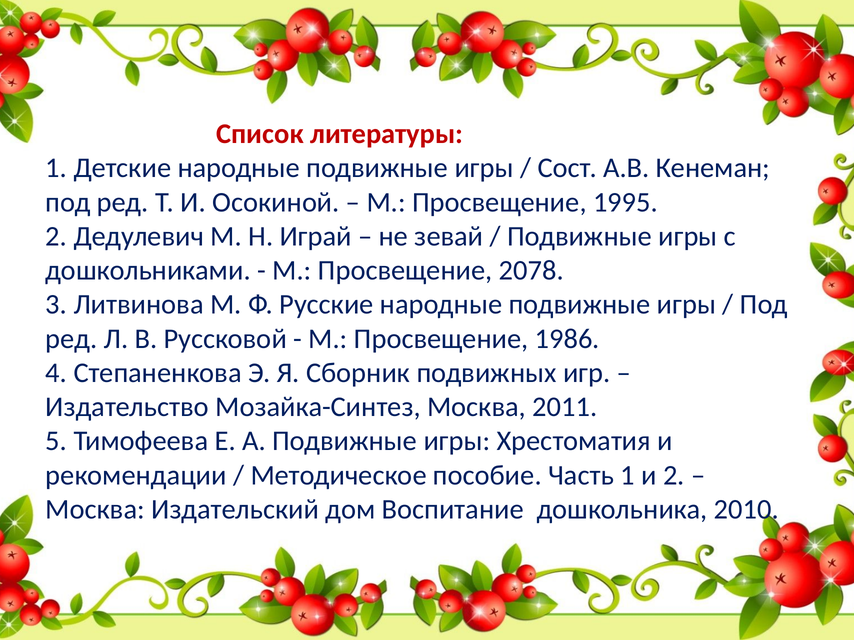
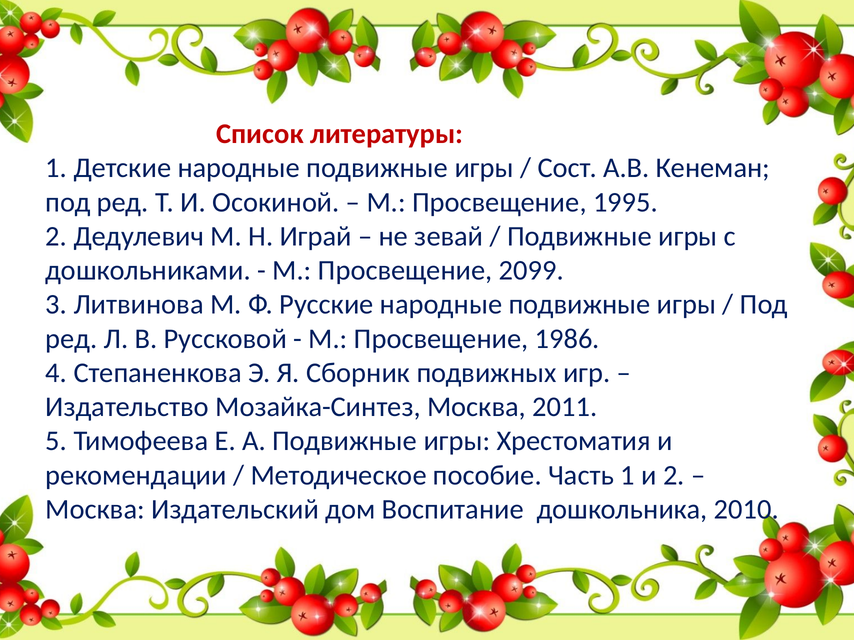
2078: 2078 -> 2099
